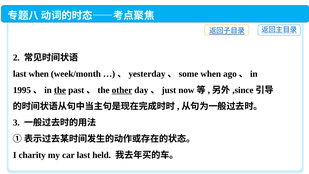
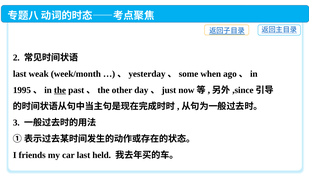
last when: when -> weak
other underline: present -> none
charity: charity -> friends
